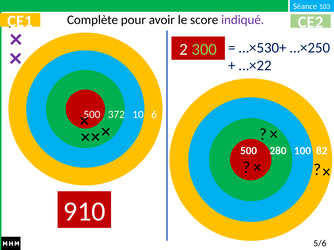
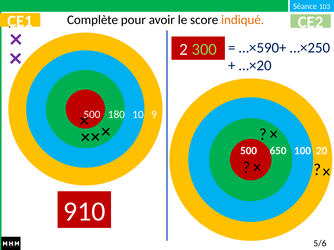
indiqué colour: purple -> orange
…×530+: …×530+ -> …×590+
…×22: …×22 -> …×20
372: 372 -> 180
6: 6 -> 9
280: 280 -> 650
82: 82 -> 20
